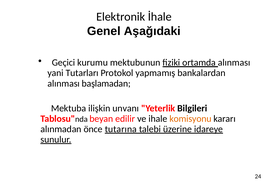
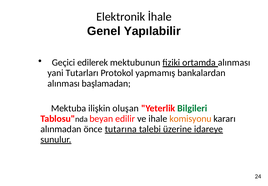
Aşağıdaki: Aşağıdaki -> Yapılabilir
kurumu: kurumu -> edilerek
unvanı: unvanı -> oluşan
Bilgileri colour: black -> green
